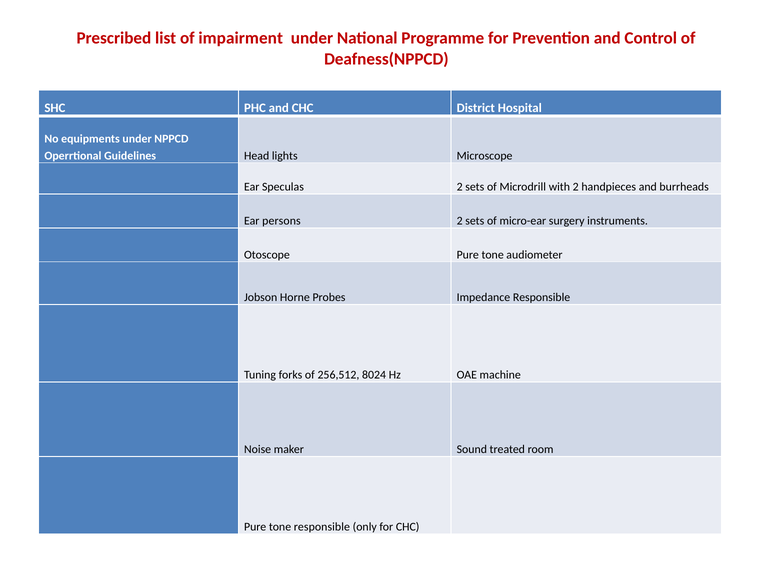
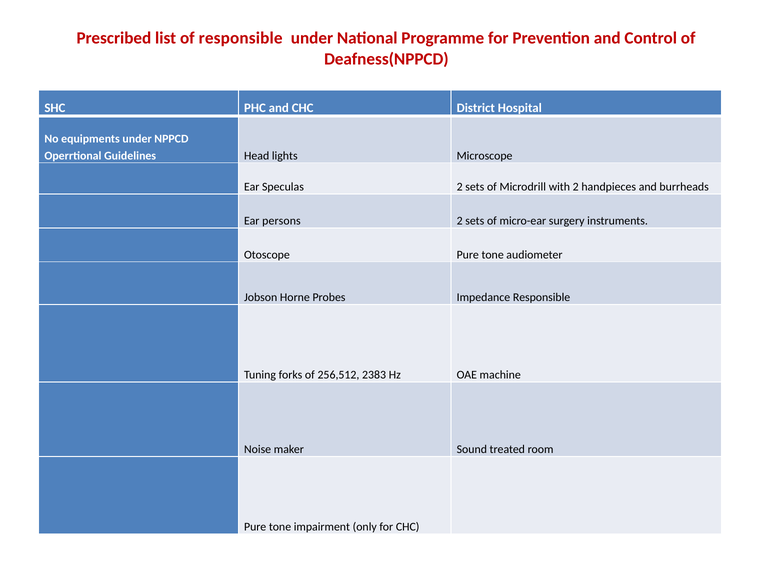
of impairment: impairment -> responsible
8024: 8024 -> 2383
tone responsible: responsible -> impairment
